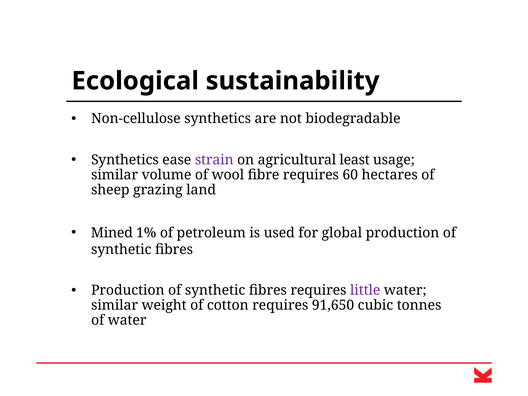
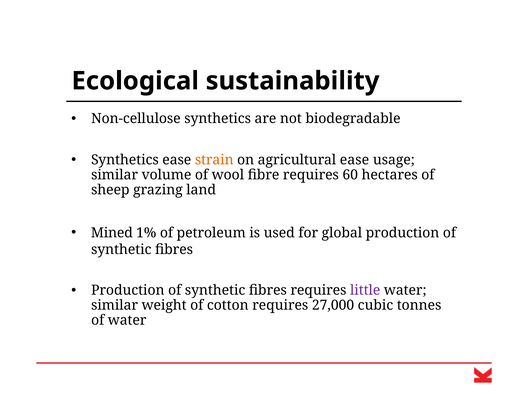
strain colour: purple -> orange
agricultural least: least -> ease
91,650: 91,650 -> 27,000
